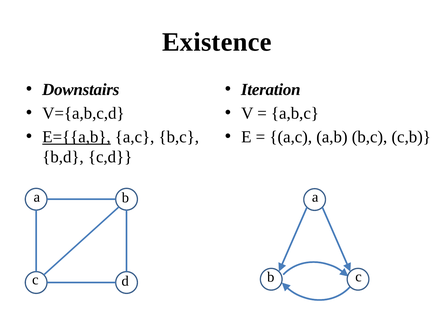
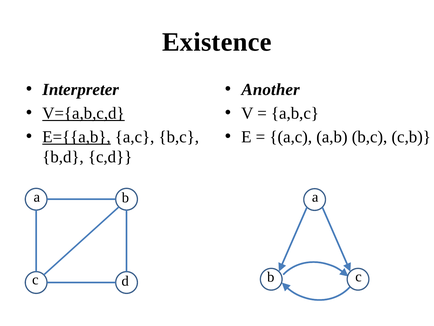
Downstairs: Downstairs -> Interpreter
Iteration: Iteration -> Another
V={a,b,c,d underline: none -> present
